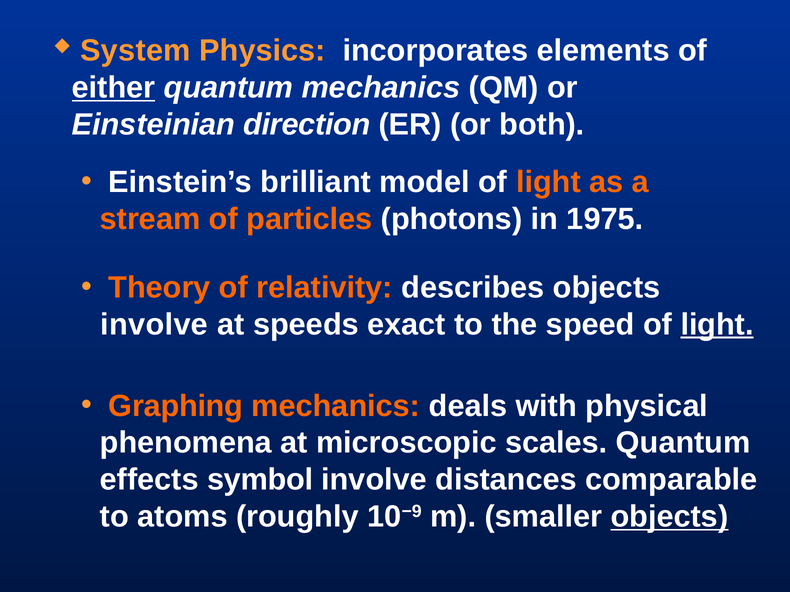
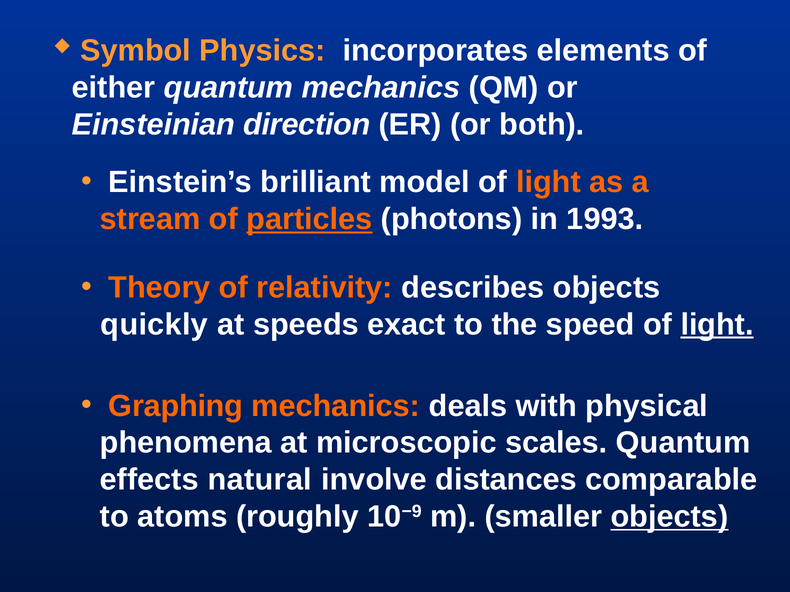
System: System -> Symbol
either underline: present -> none
particles underline: none -> present
1975: 1975 -> 1993
involve at (154, 325): involve -> quickly
symbol: symbol -> natural
